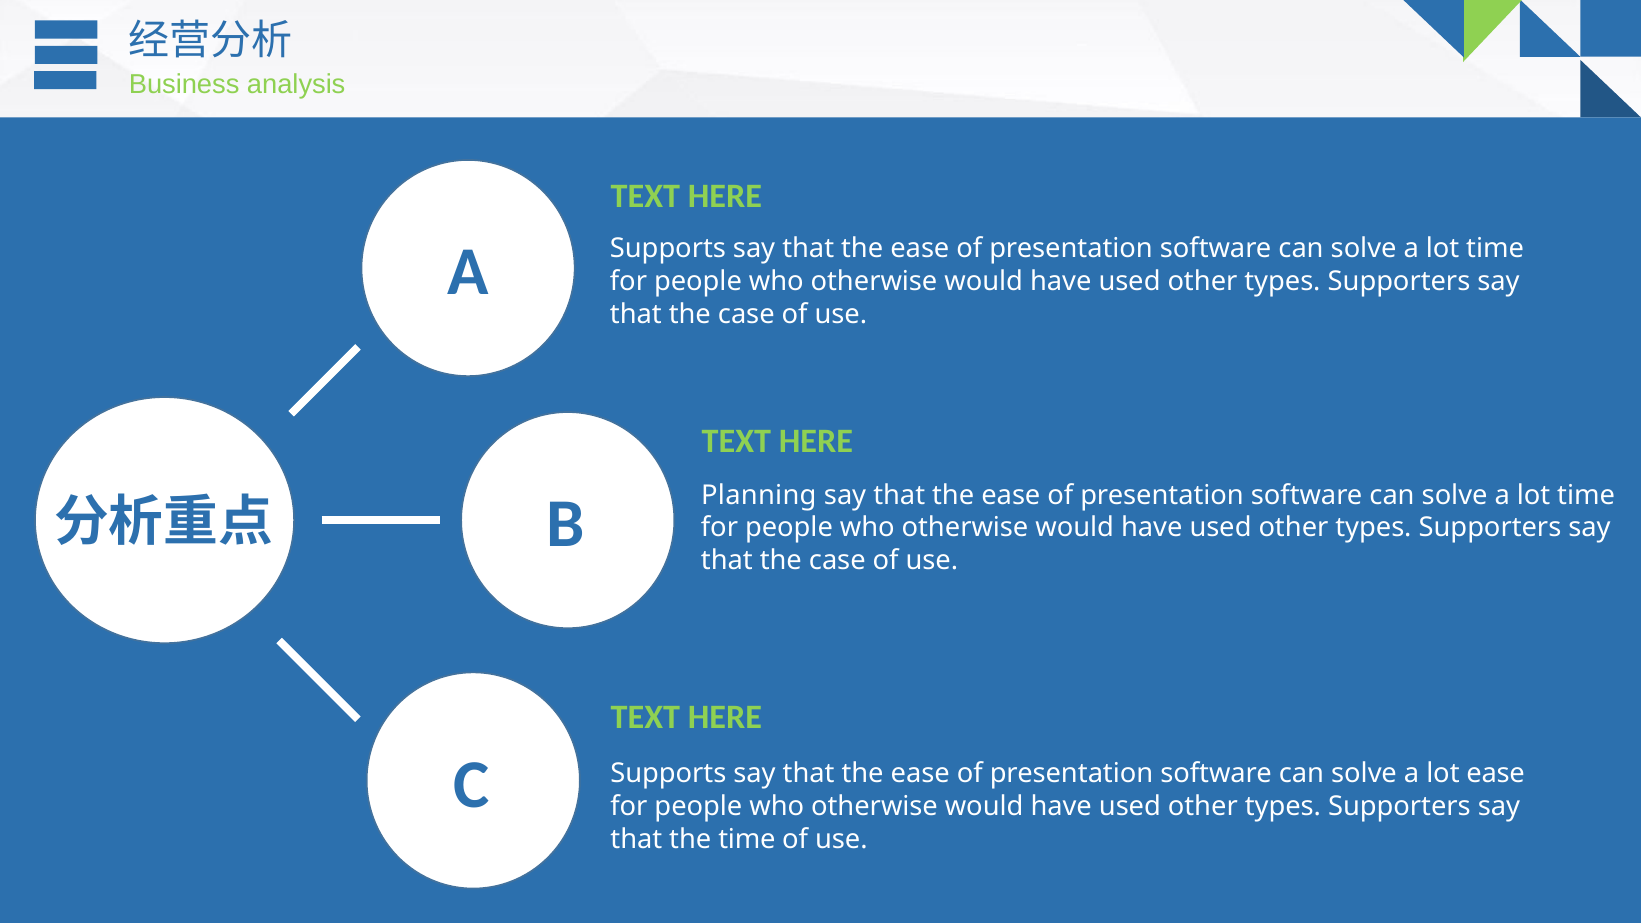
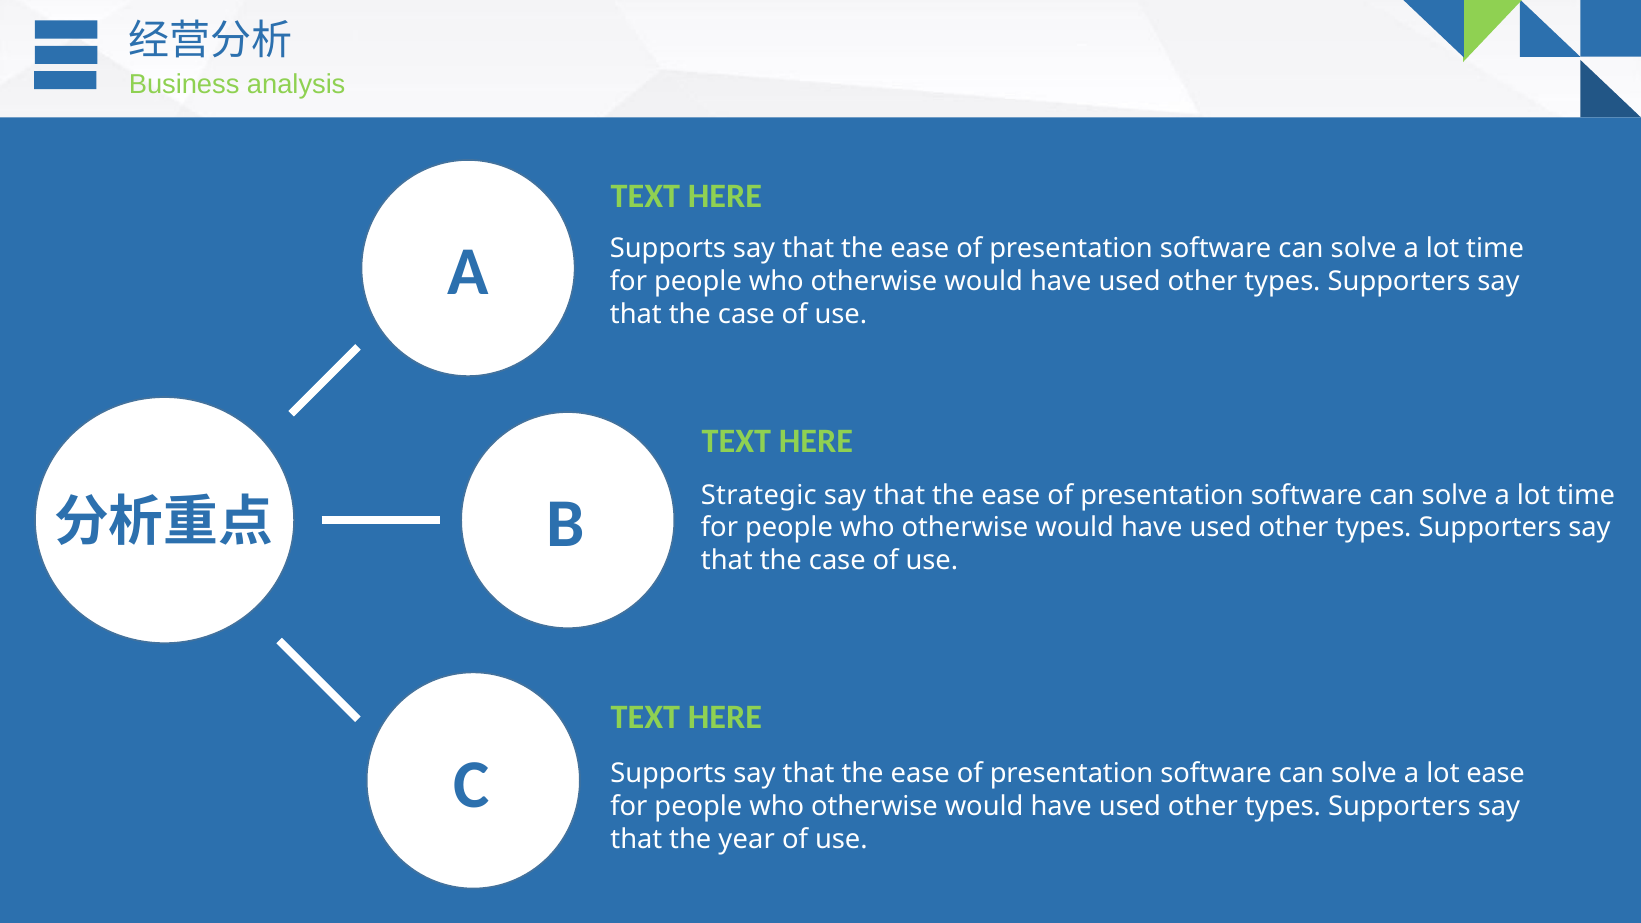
Planning: Planning -> Strategic
the time: time -> year
